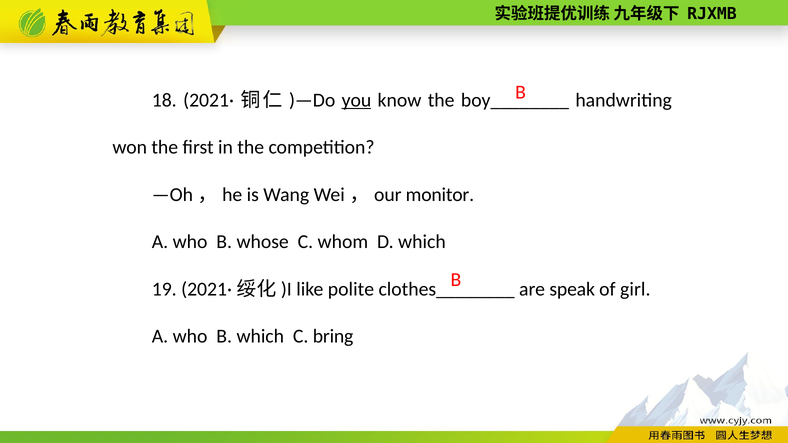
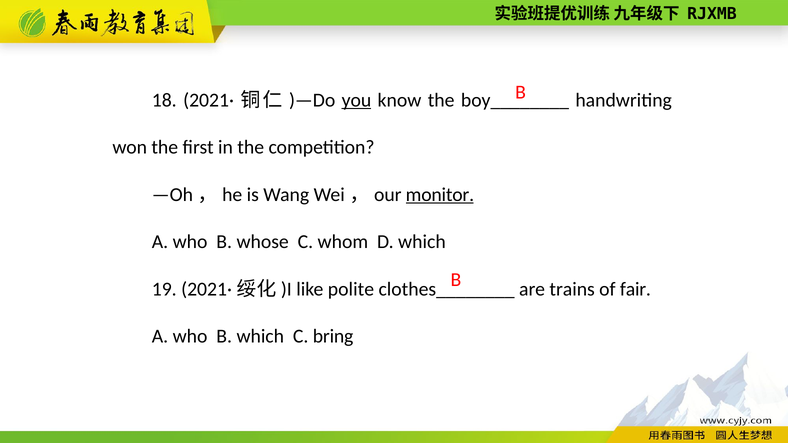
monitor underline: none -> present
speak: speak -> trains
girl: girl -> fair
